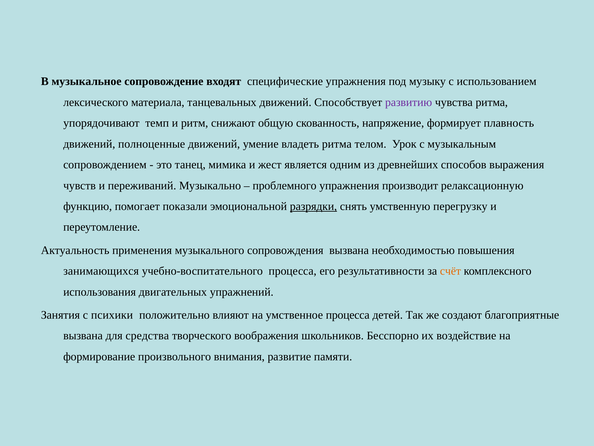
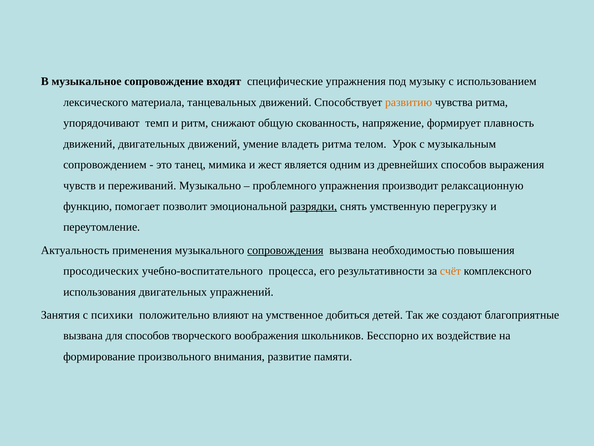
развитию colour: purple -> orange
движений полноценные: полноценные -> двигательных
показали: показали -> позволит
сопровождения underline: none -> present
занимающихся: занимающихся -> просодических
умственное процесса: процесса -> добиться
для средства: средства -> способов
